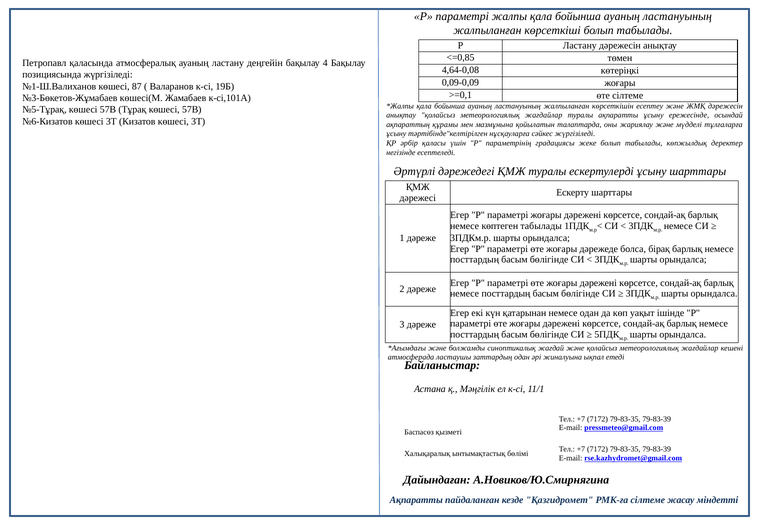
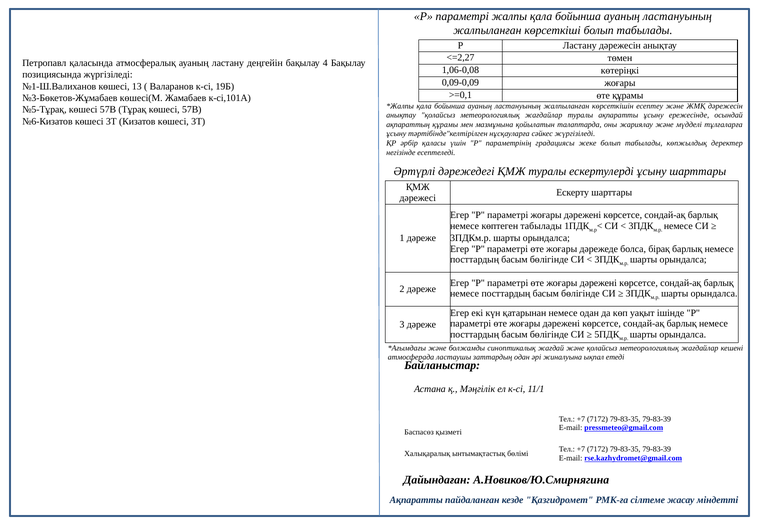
<=0,85: <=0,85 -> <=2,27
4,64-0,08: 4,64-0,08 -> 1,06-0,08
87: 87 -> 13
өте сілтеме: сілтеме -> құрамы
